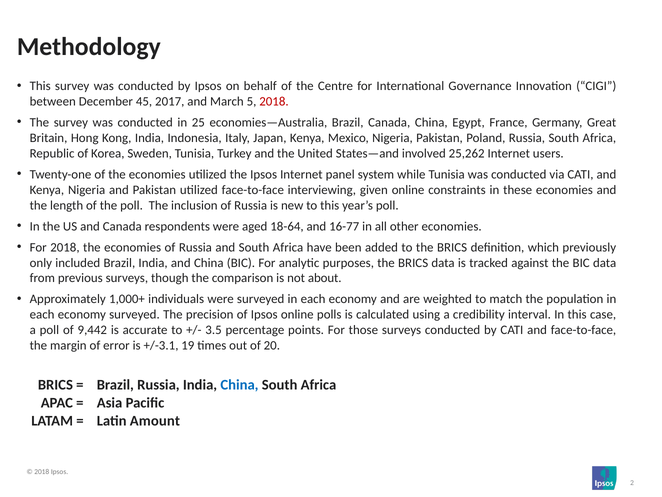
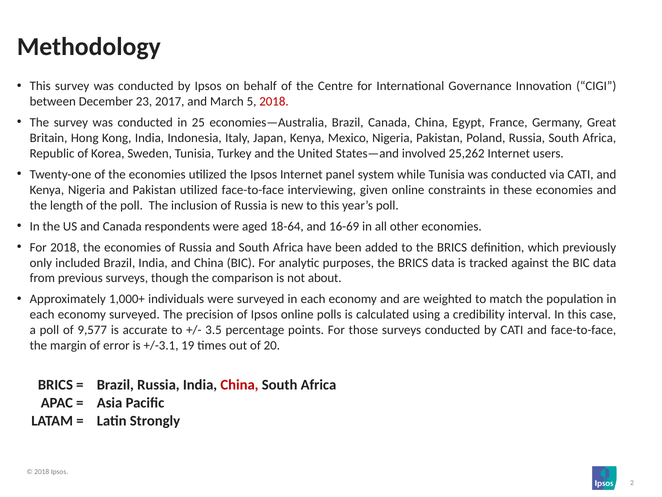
45: 45 -> 23
16-77: 16-77 -> 16-69
9,442: 9,442 -> 9,577
China at (239, 384) colour: blue -> red
Amount: Amount -> Strongly
